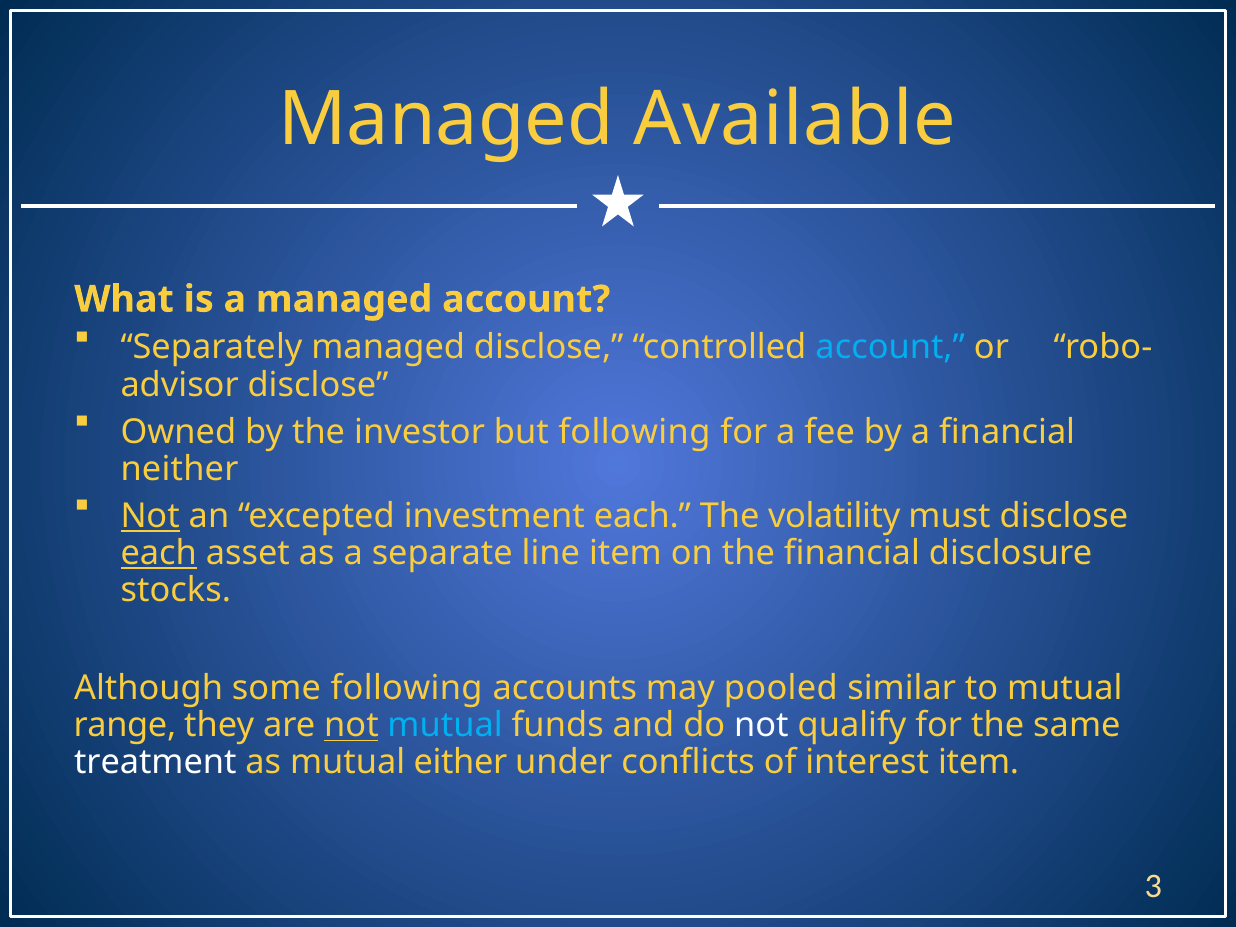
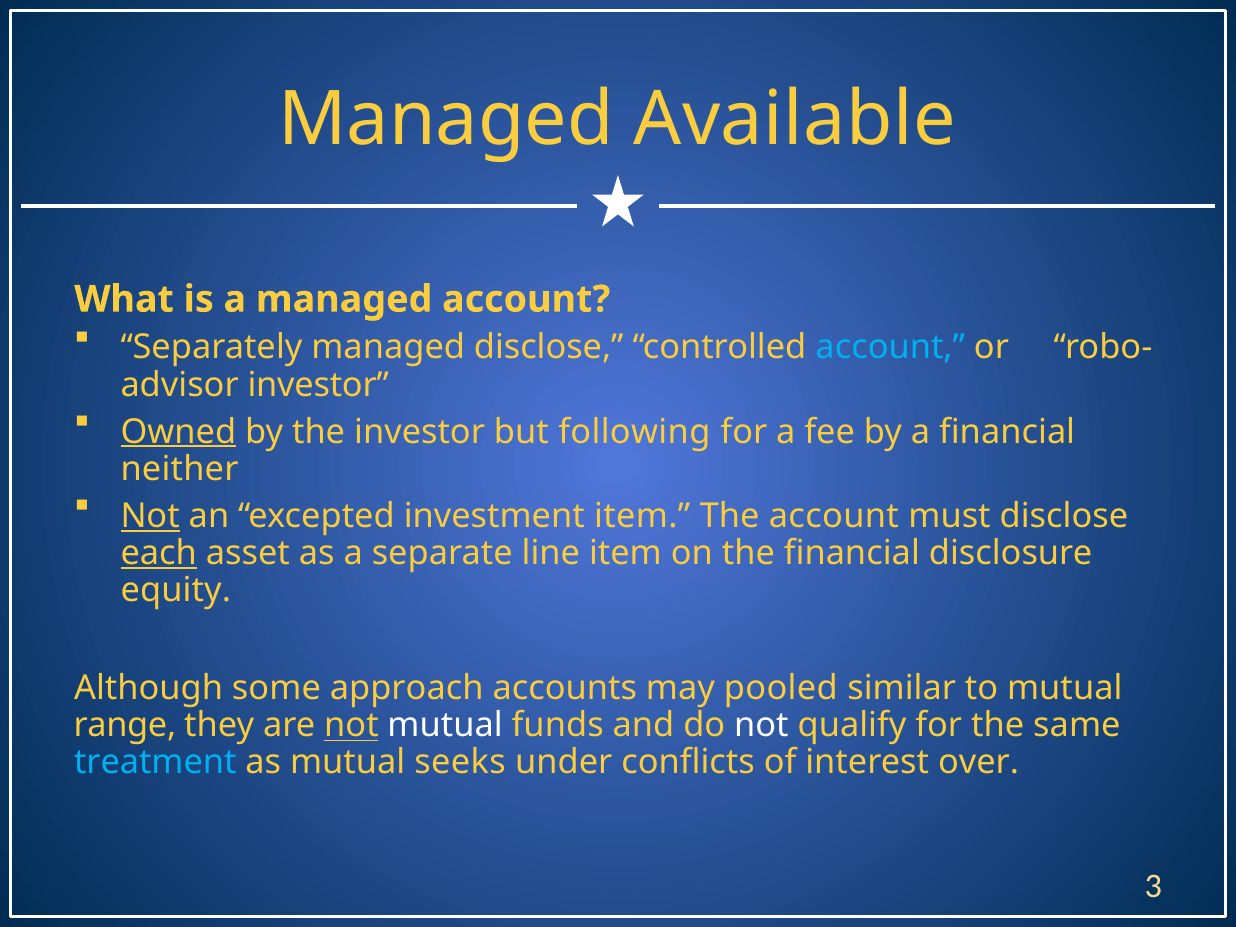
advisor disclose: disclose -> investor
Owned underline: none -> present
investment each: each -> item
The volatility: volatility -> account
stocks: stocks -> equity
some following: following -> approach
mutual at (445, 725) colour: light blue -> white
treatment colour: white -> light blue
either: either -> seeks
interest item: item -> over
